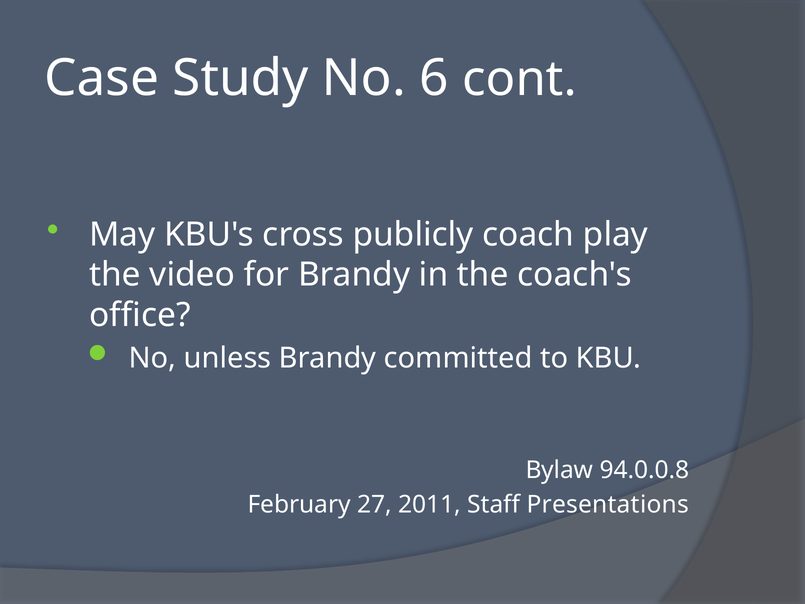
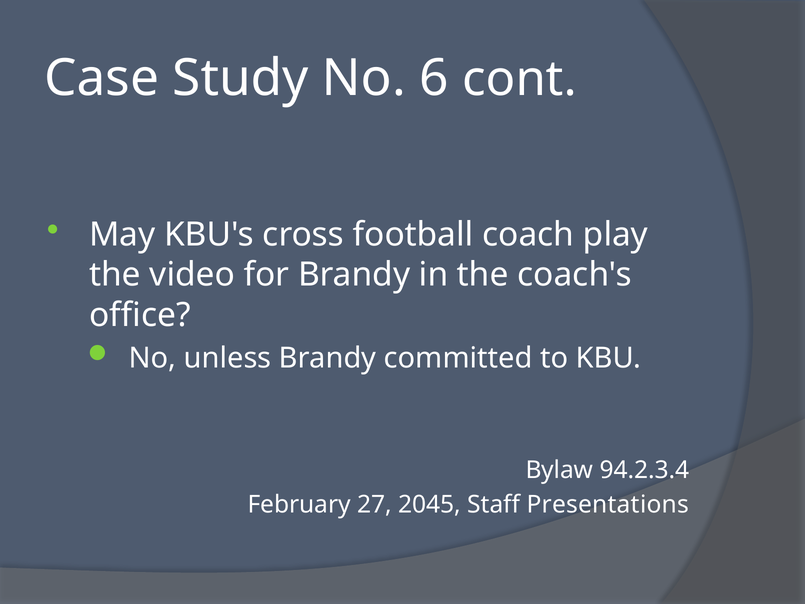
publicly: publicly -> football
94.0.0.8: 94.0.0.8 -> 94.2.3.4
2011: 2011 -> 2045
